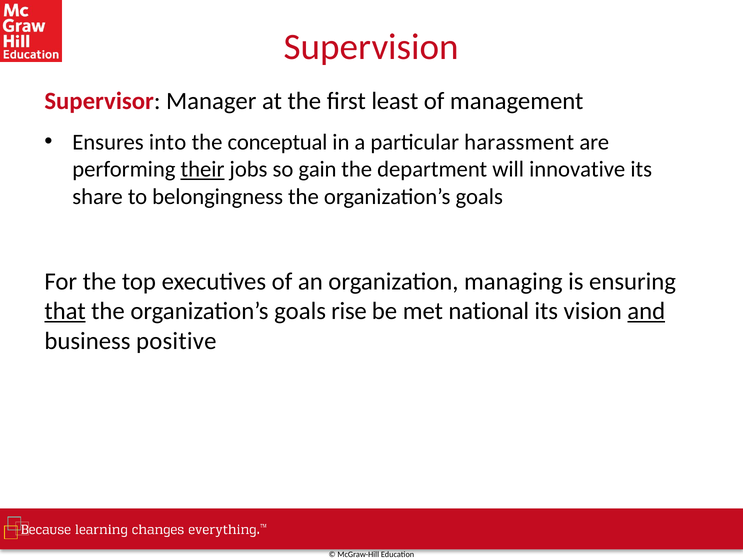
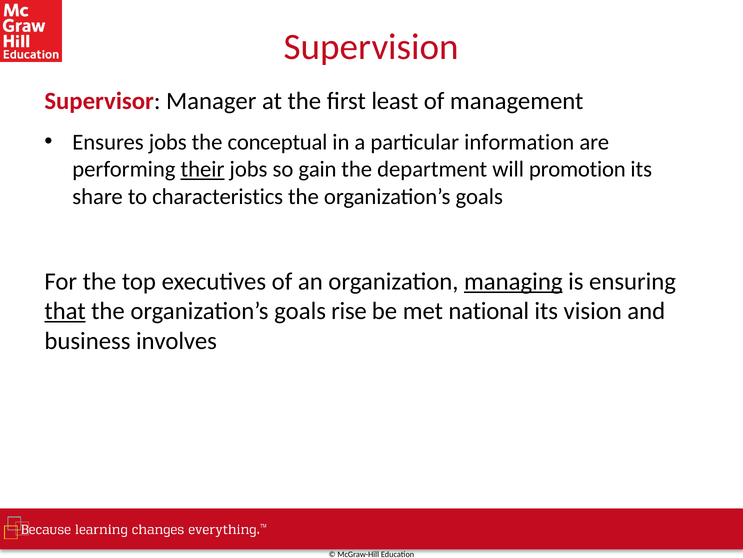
Ensures into: into -> jobs
harassment: harassment -> information
innovative: innovative -> promotion
belongingness: belongingness -> characteristics
managing underline: none -> present
and underline: present -> none
positive: positive -> involves
